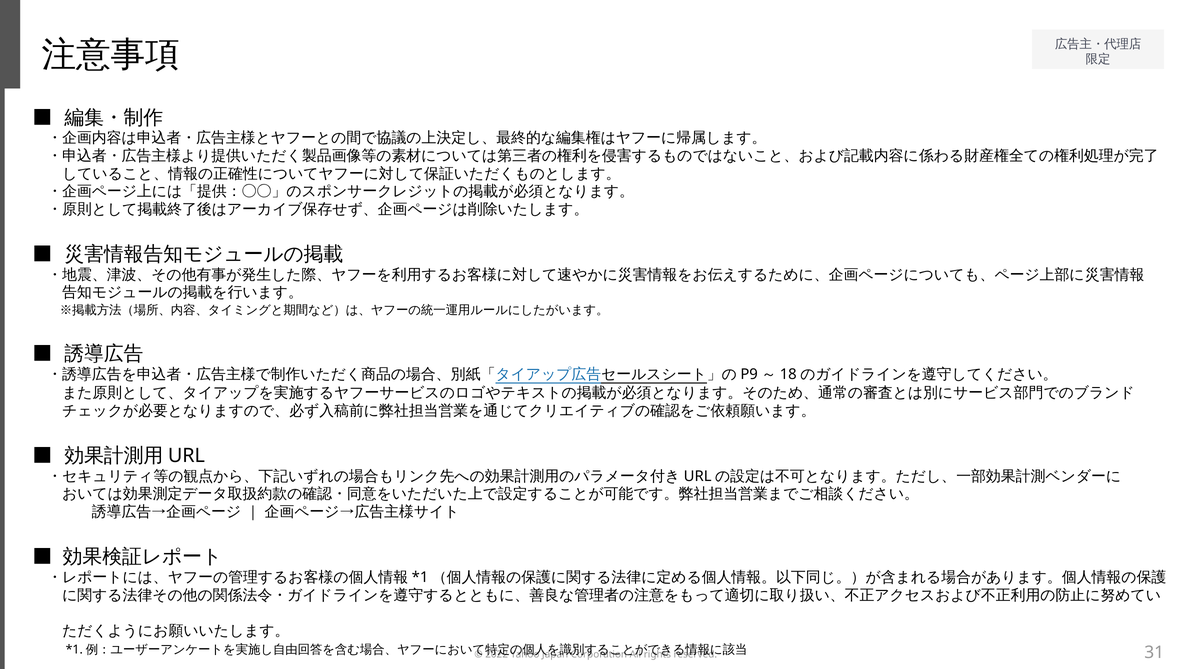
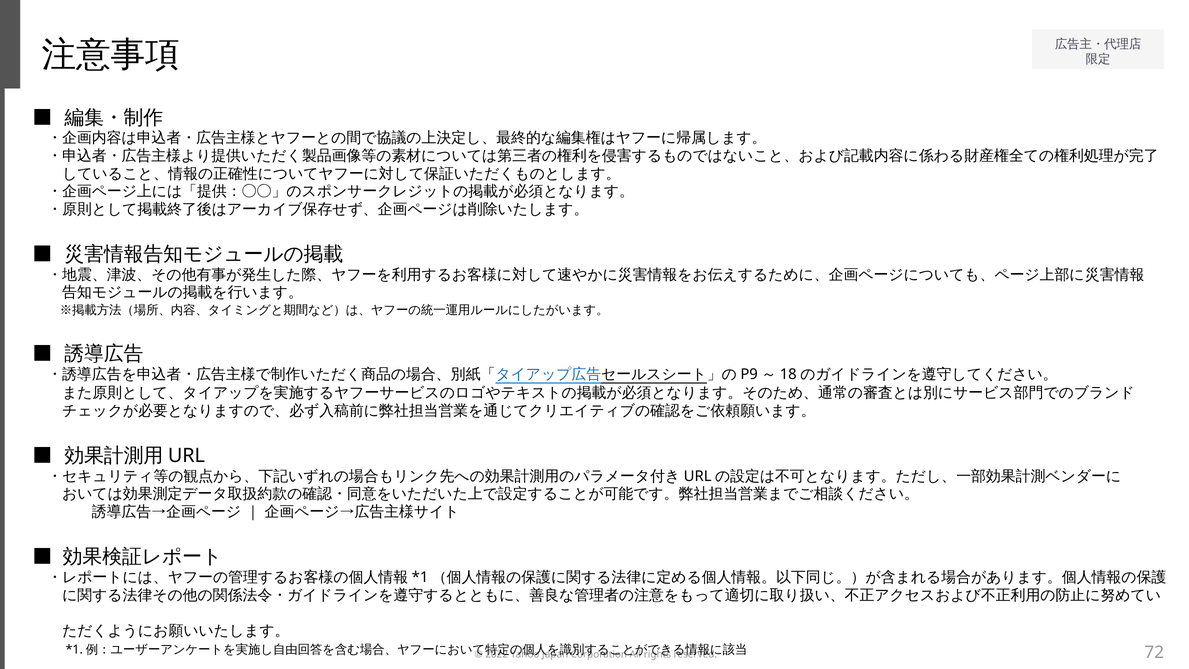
31: 31 -> 72
